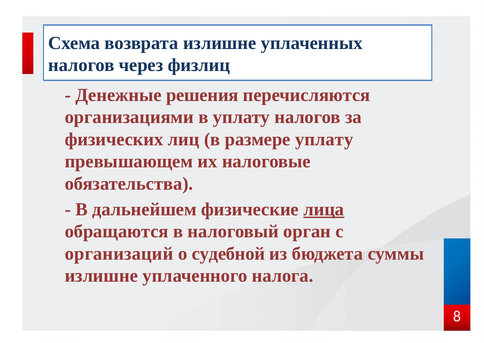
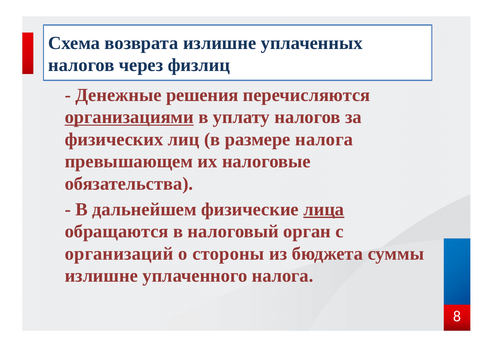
организациями underline: none -> present
размере уплату: уплату -> налога
судебной: судебной -> стороны
